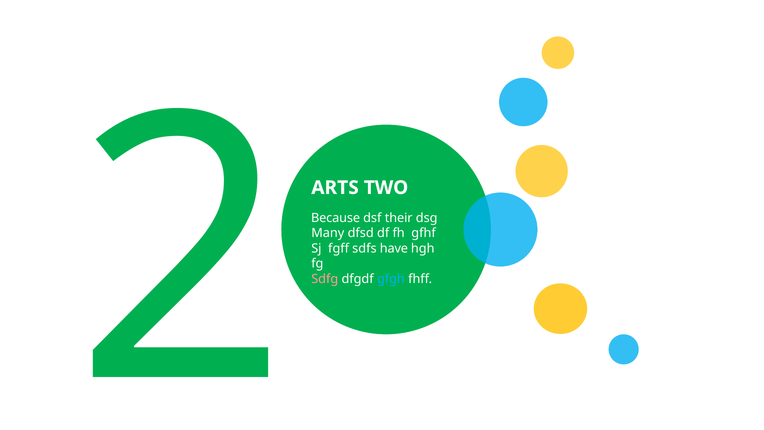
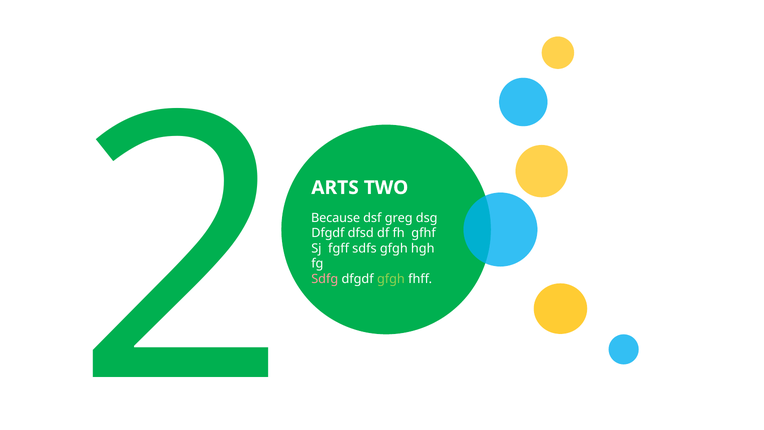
their: their -> greg
Many at (328, 233): Many -> Dfgdf
sdfs have: have -> gfgh
gfgh at (391, 279) colour: light blue -> light green
